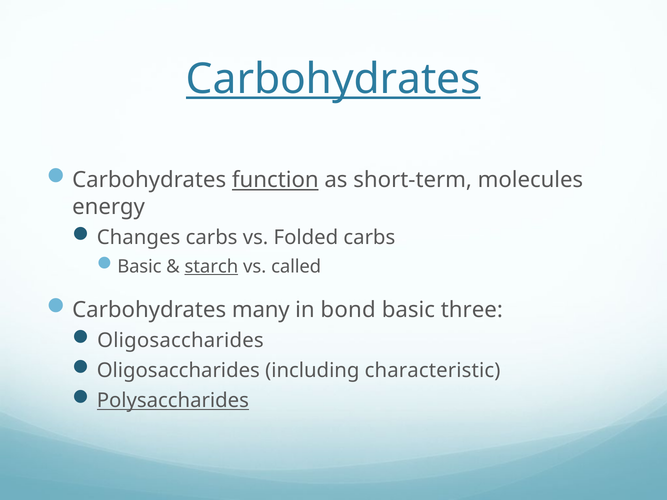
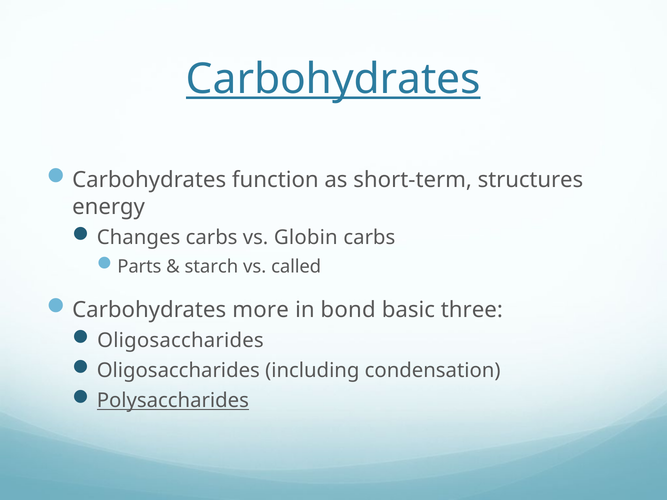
function underline: present -> none
molecules: molecules -> structures
Folded: Folded -> Globin
Basic at (139, 267): Basic -> Parts
starch underline: present -> none
many: many -> more
characteristic: characteristic -> condensation
